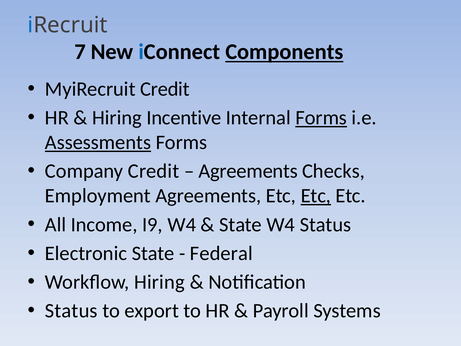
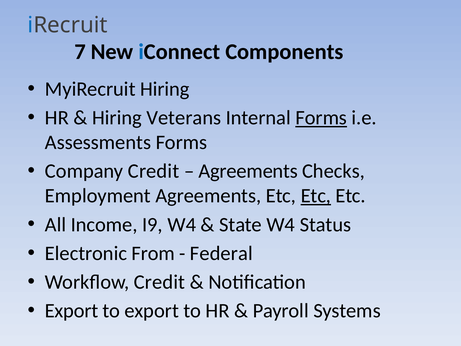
Components underline: present -> none
MyiRecruit Credit: Credit -> Hiring
Incentive: Incentive -> Veterans
Assessments underline: present -> none
Electronic State: State -> From
Workflow Hiring: Hiring -> Credit
Status at (71, 311): Status -> Export
